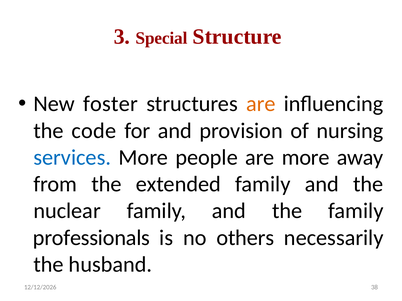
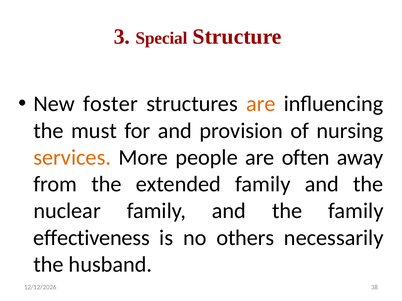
code: code -> must
services colour: blue -> orange
are more: more -> often
professionals: professionals -> effectiveness
